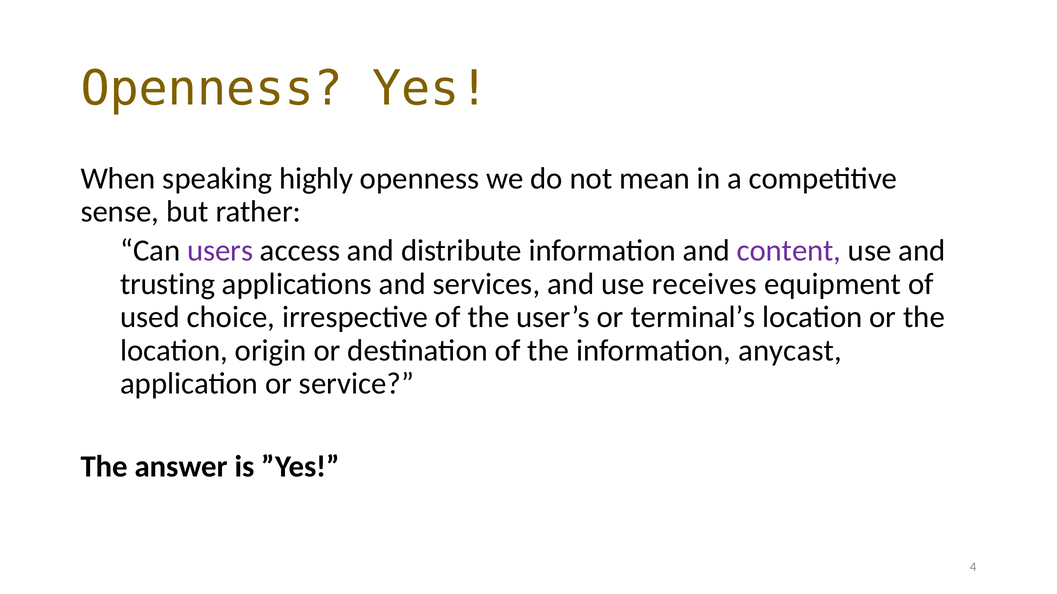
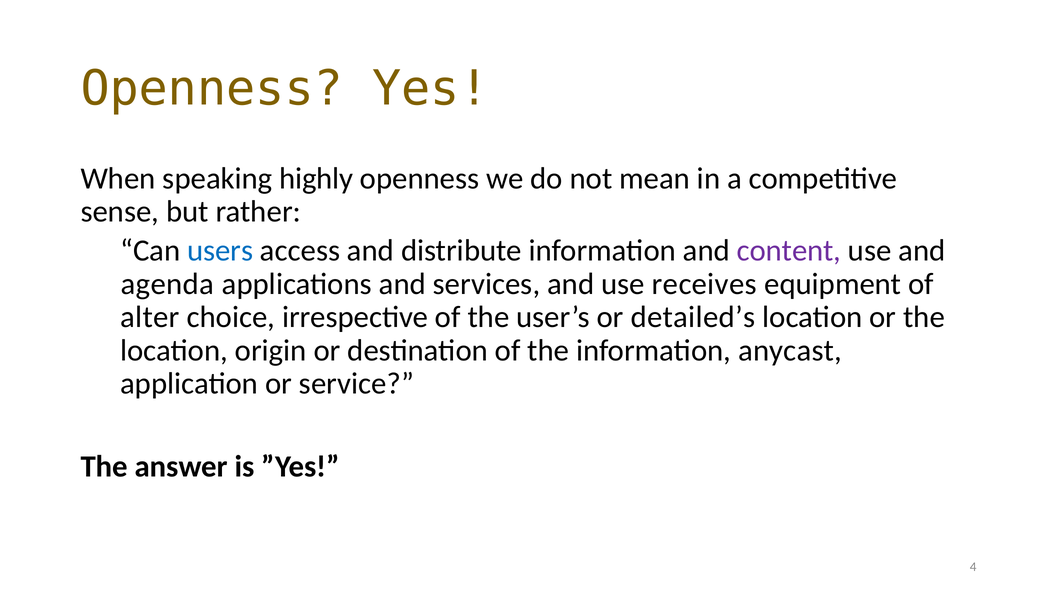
users colour: purple -> blue
trusting: trusting -> agenda
used: used -> alter
terminal’s: terminal’s -> detailed’s
